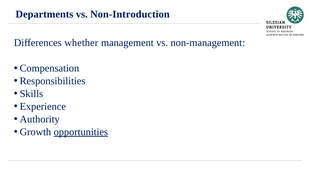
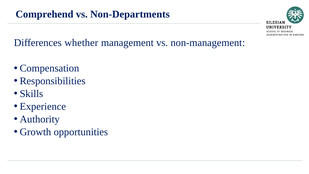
Departments: Departments -> Comprehend
Non-Introduction: Non-Introduction -> Non-Departments
opportunities underline: present -> none
